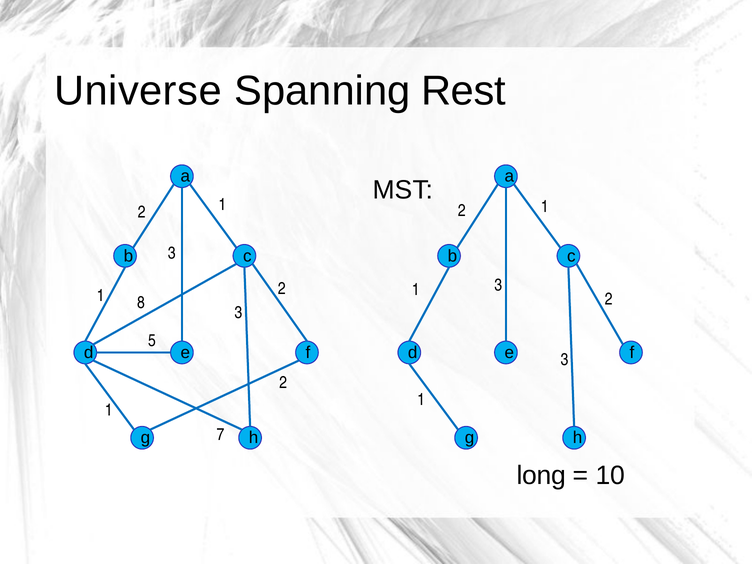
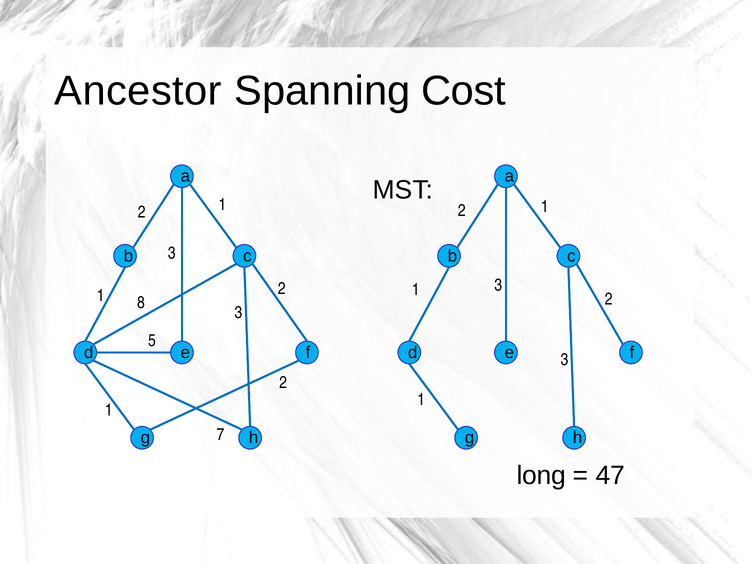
Universe: Universe -> Ancestor
Rest: Rest -> Cost
10: 10 -> 47
